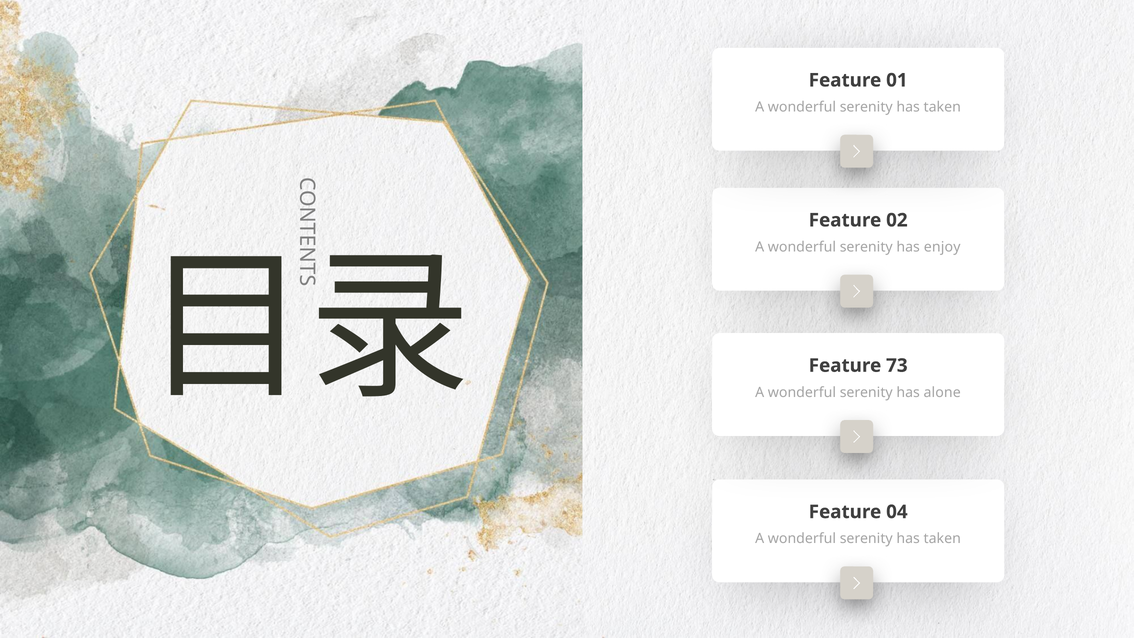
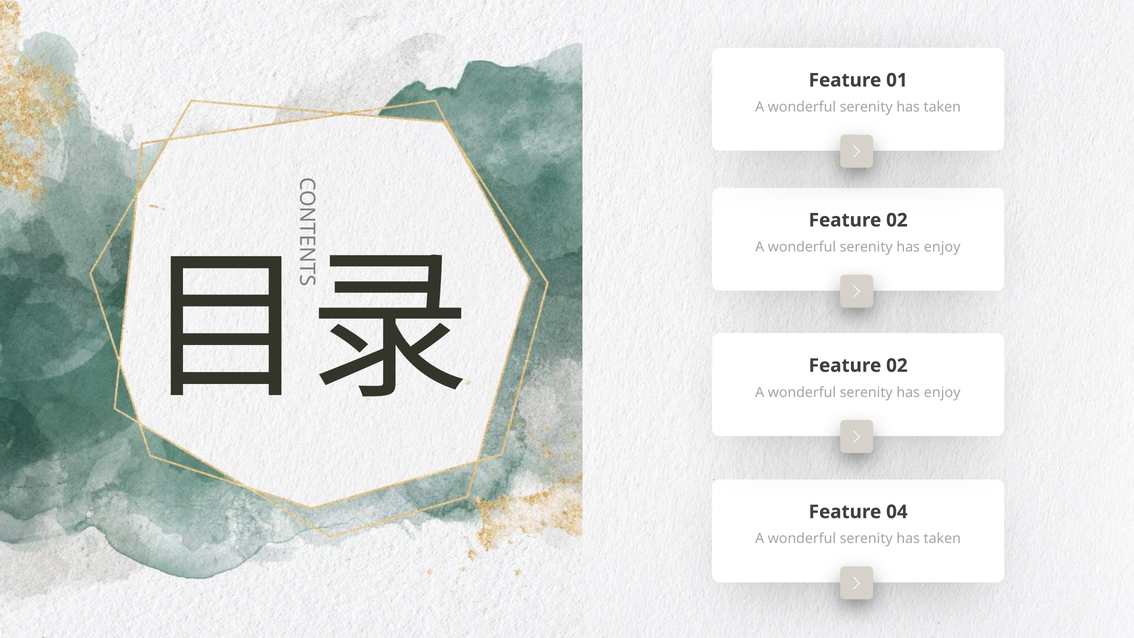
73 at (897, 366): 73 -> 02
alone at (942, 392): alone -> enjoy
